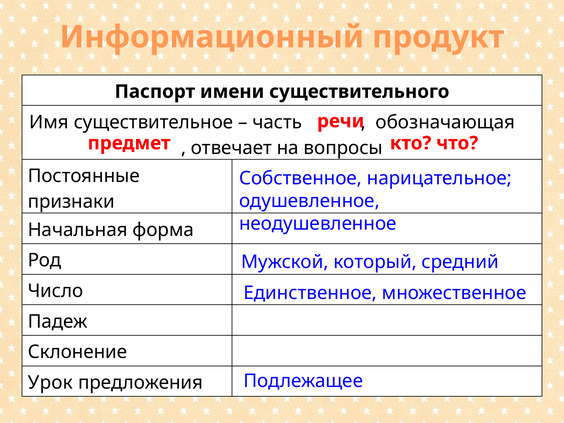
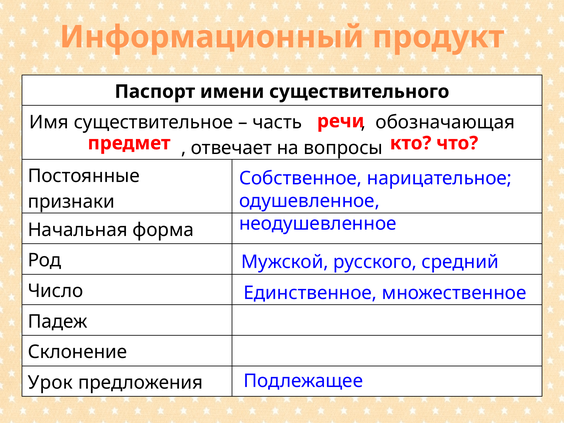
который: который -> русского
